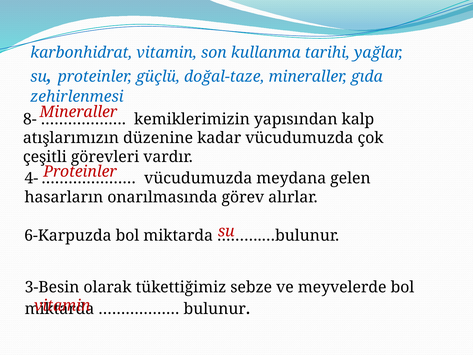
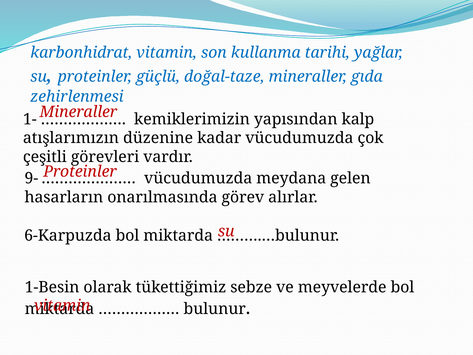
8-: 8- -> 1-
4-: 4- -> 9-
3-Besin: 3-Besin -> 1-Besin
